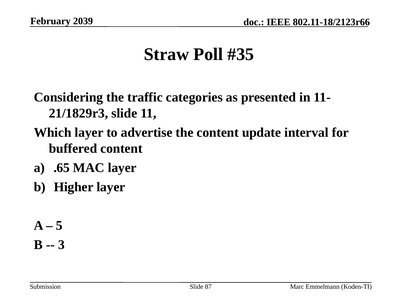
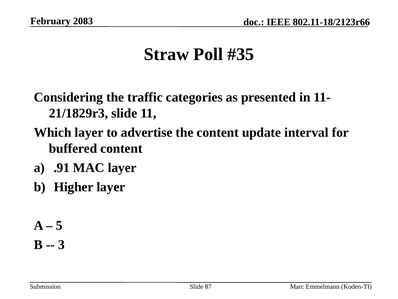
2039: 2039 -> 2083
.65: .65 -> .91
